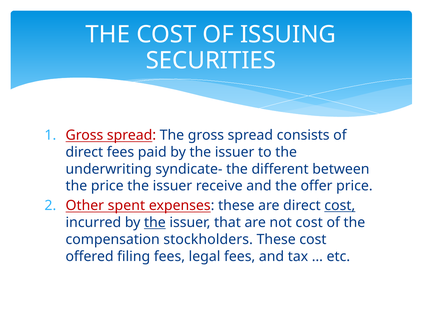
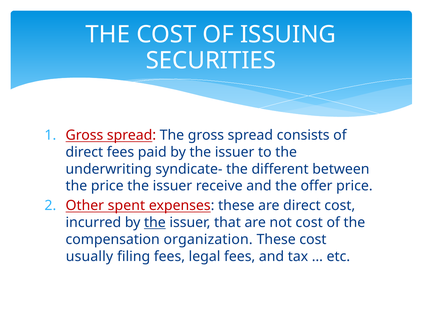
cost at (340, 205) underline: present -> none
stockholders: stockholders -> organization
offered: offered -> usually
